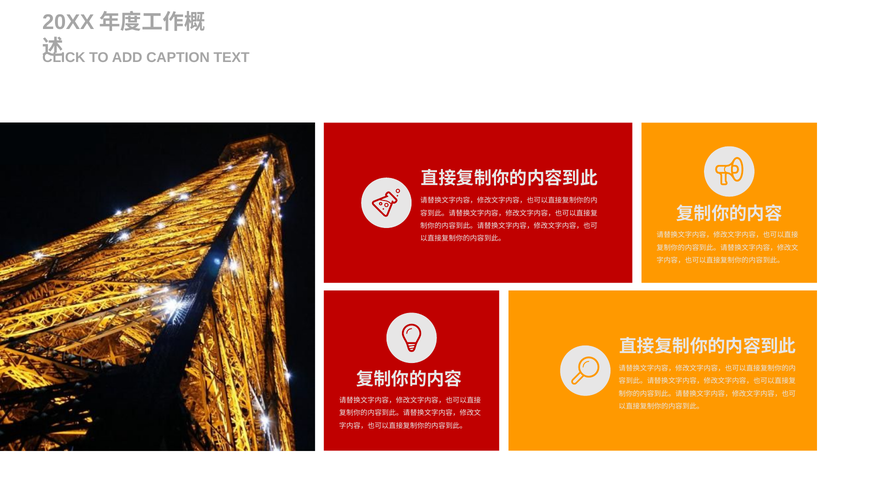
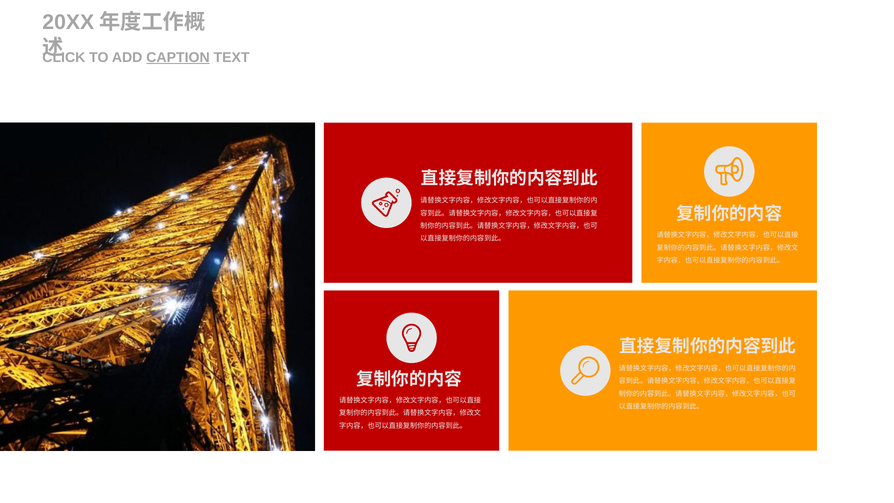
CAPTION underline: none -> present
